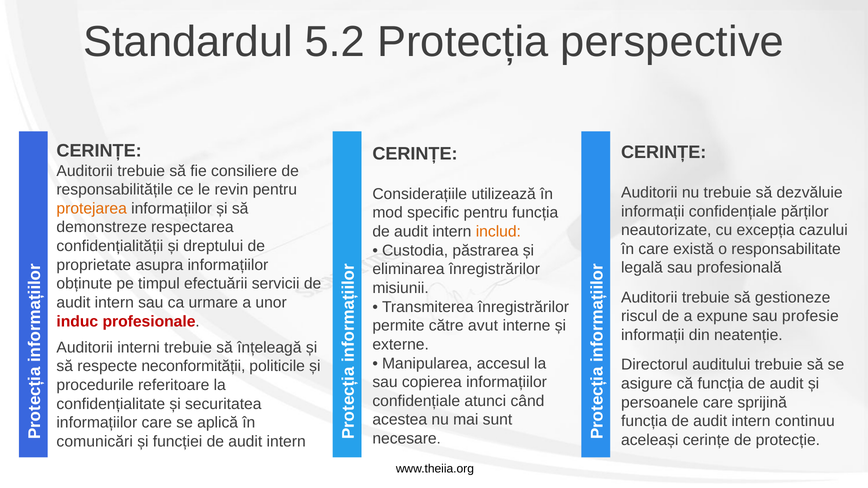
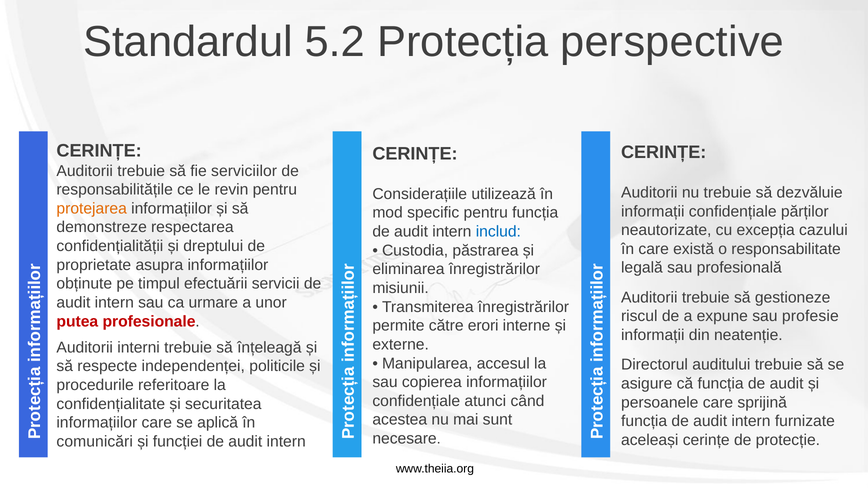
consiliere: consiliere -> serviciilor
includ colour: orange -> blue
induc: induc -> putea
avut: avut -> erori
neconformității: neconformității -> independenței
continuu: continuu -> furnizate
